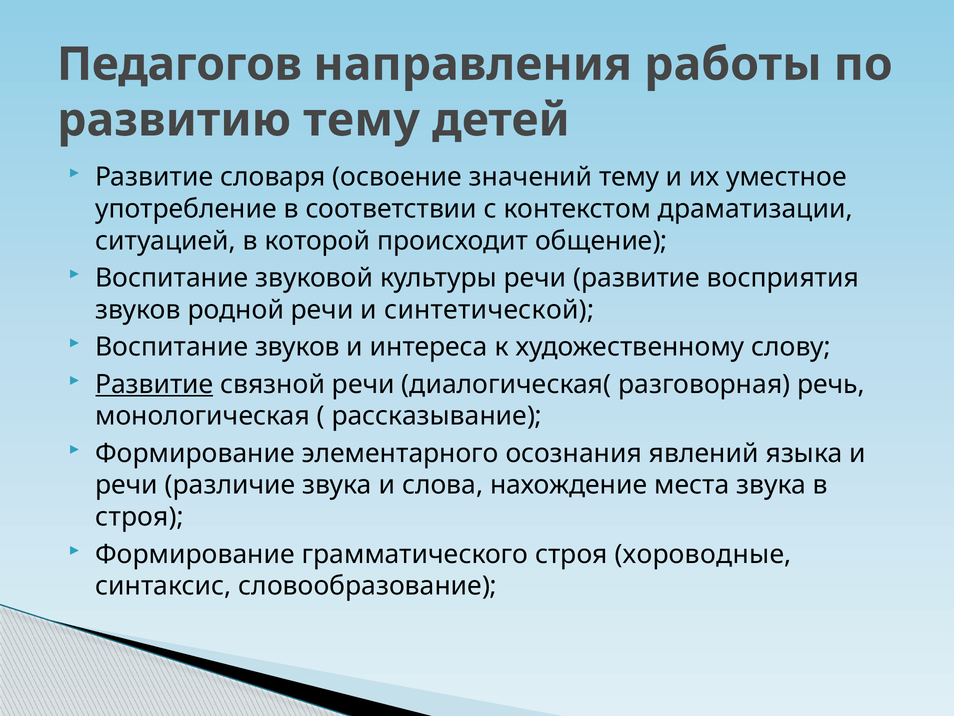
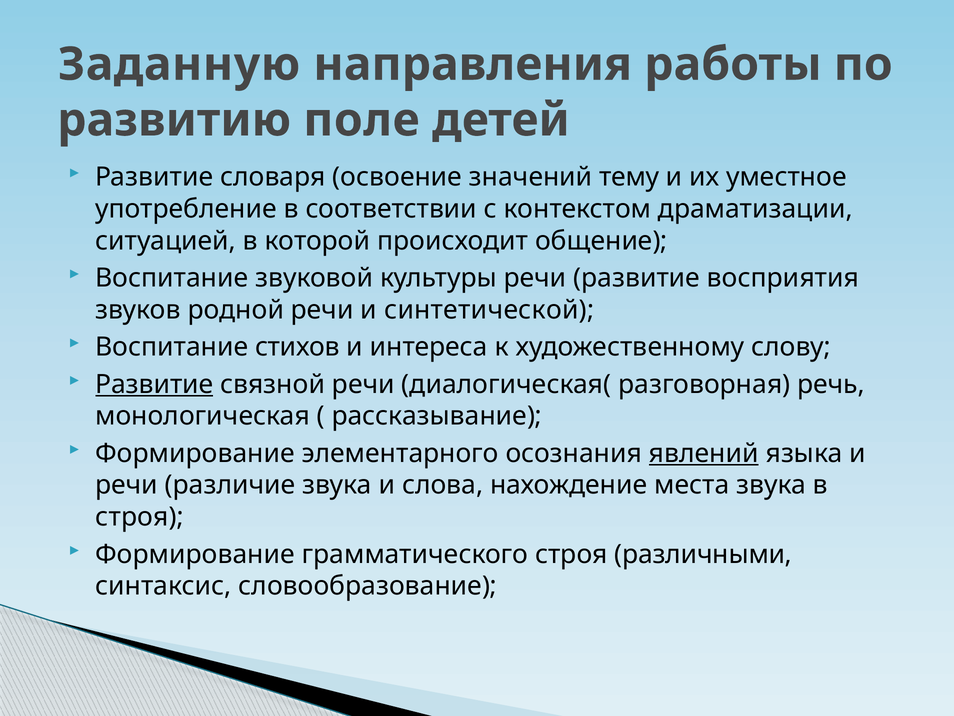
Педагогов: Педагогов -> Заданную
развитию тему: тему -> поле
Воспитание звуков: звуков -> стихов
явлений underline: none -> present
хороводные: хороводные -> различными
